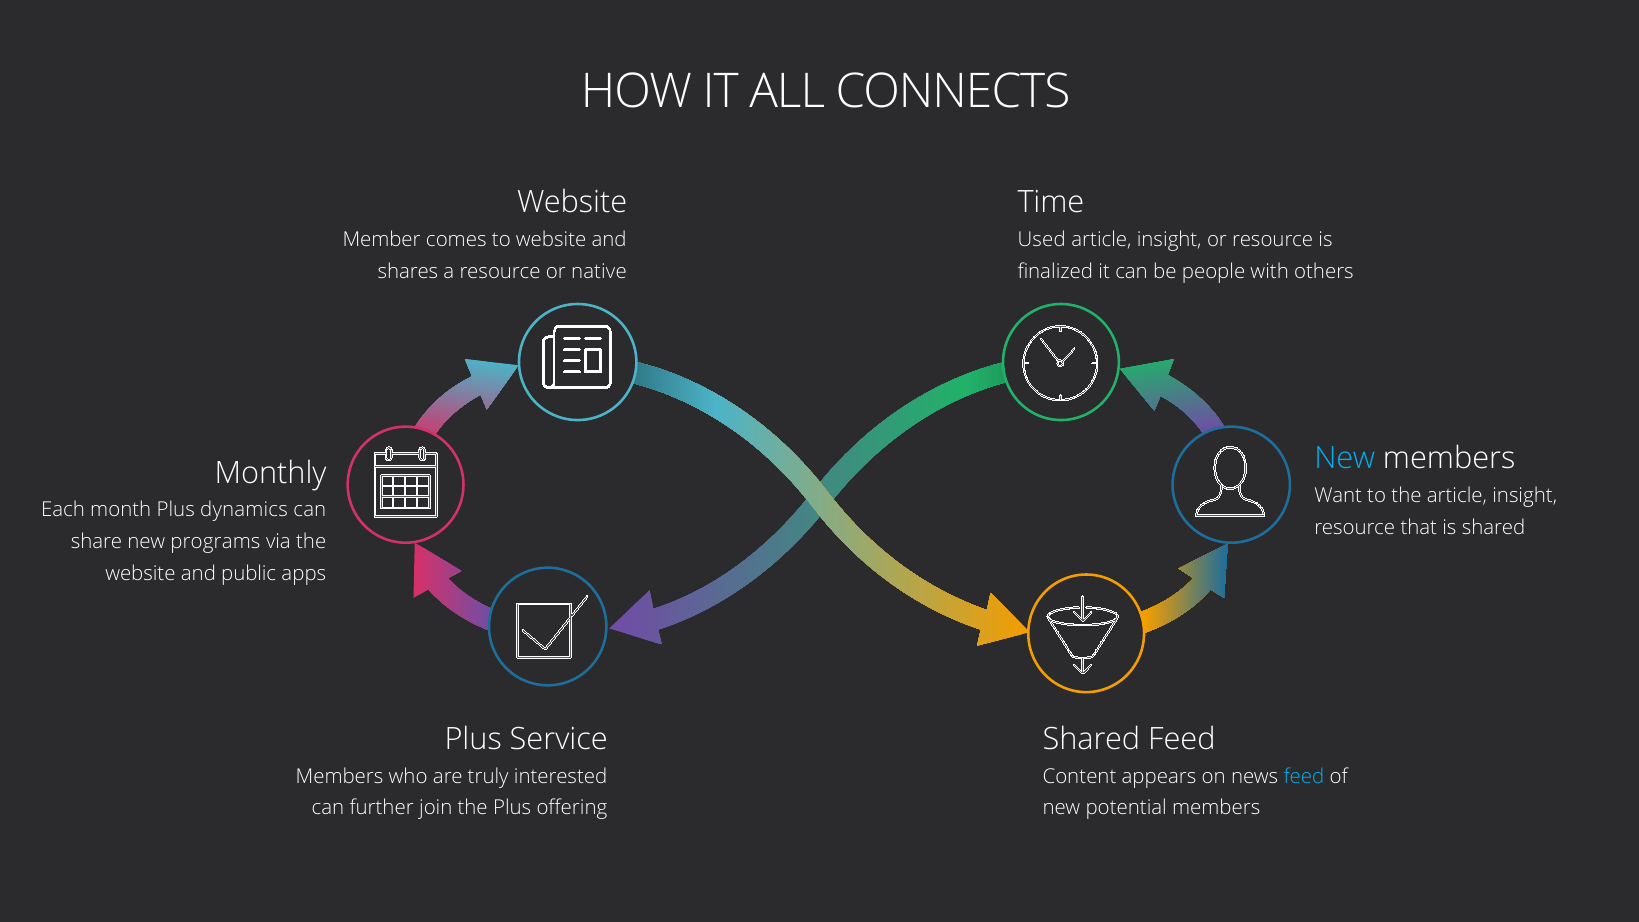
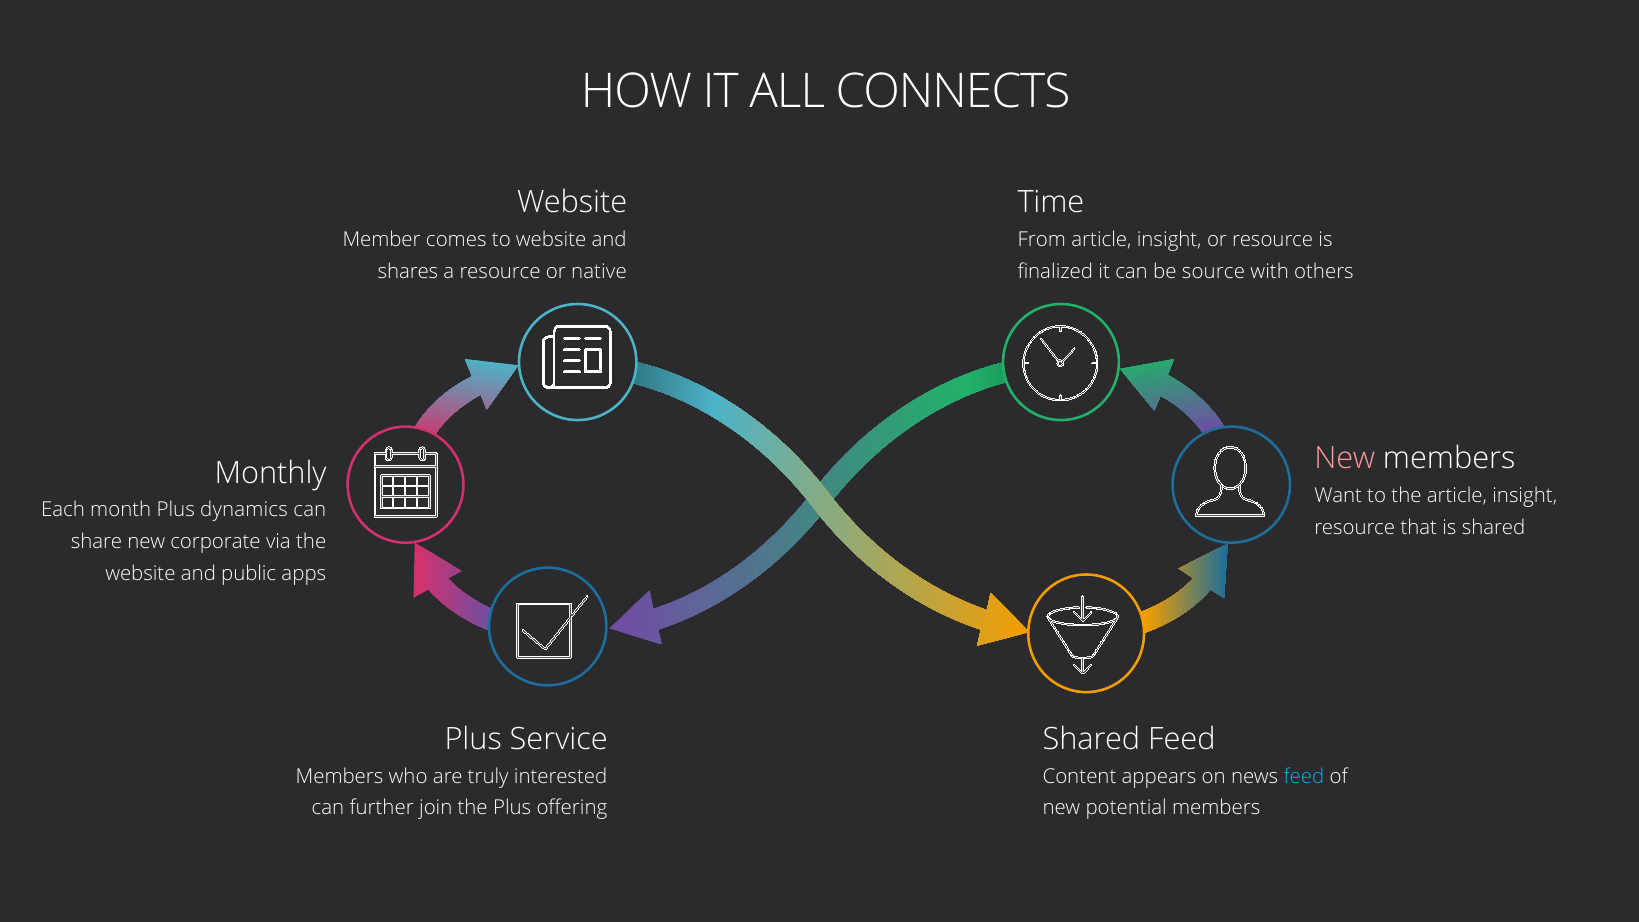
Used: Used -> From
people: people -> source
New at (1345, 459) colour: light blue -> pink
programs: programs -> corporate
